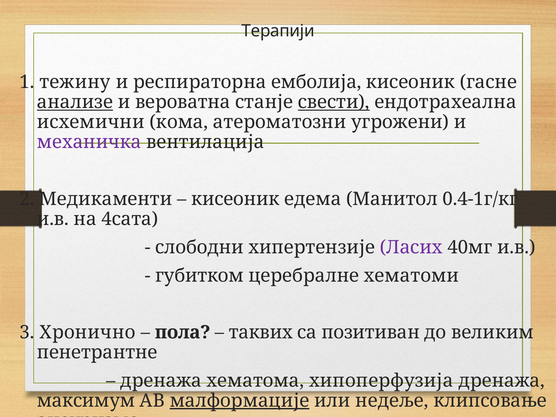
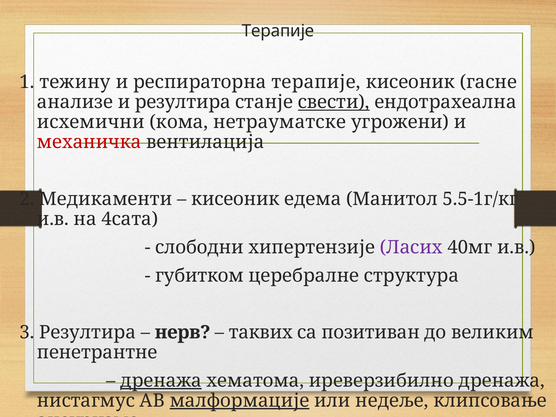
Терапији at (278, 31): Терапији -> Терапије
респираторна емболија: емболија -> терапије
анализе underline: present -> none
и вероватна: вероватна -> резултира
атероматозни: атероматозни -> нетрауматске
механичка colour: purple -> red
0.4-1г/кг: 0.4-1г/кг -> 5.5-1г/кг
хематоми: хематоми -> структура
3 Хронично: Хронично -> Резултира
пола: пола -> нерв
дренажа at (161, 381) underline: none -> present
хипоперфузија: хипоперфузија -> иреверзибилно
максимум: максимум -> нистагмус
